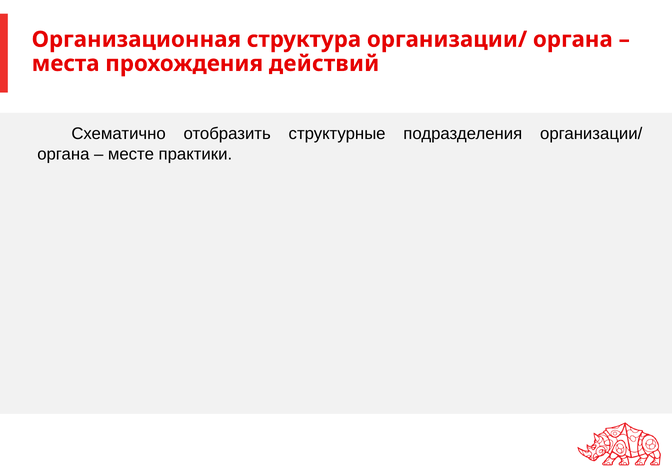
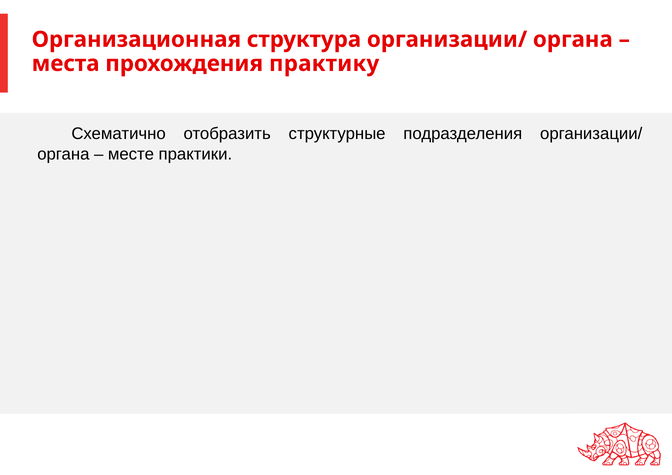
действий: действий -> практику
